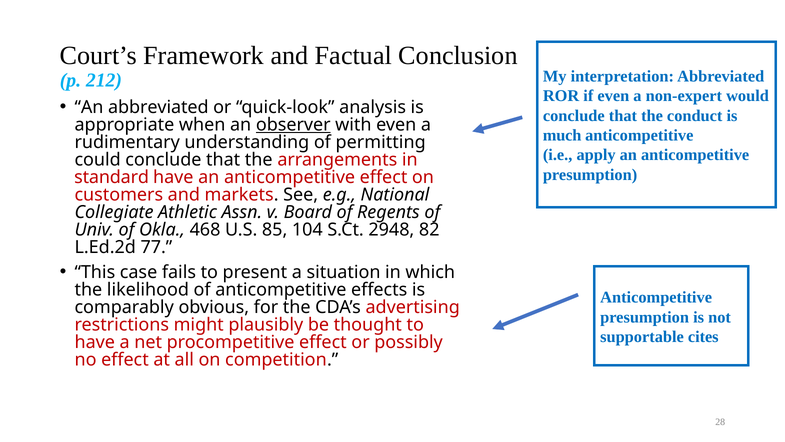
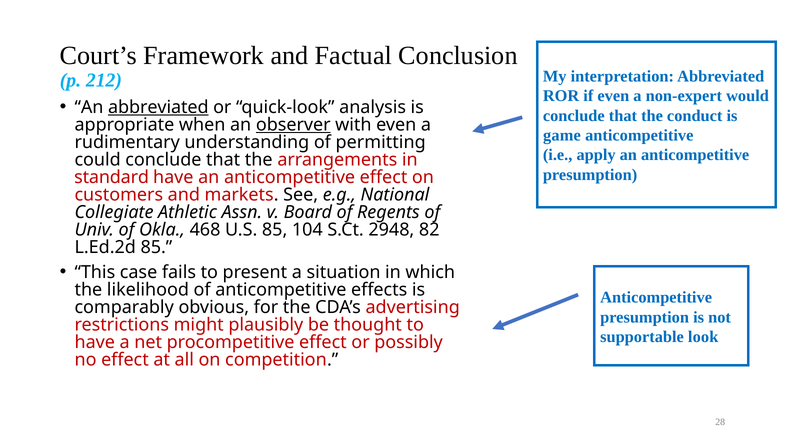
abbreviated at (158, 107) underline: none -> present
much: much -> game
L.Ed.2d 77: 77 -> 85
cites: cites -> look
